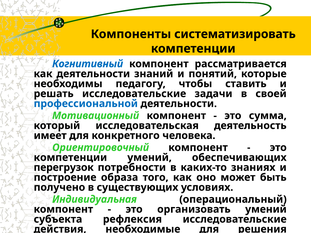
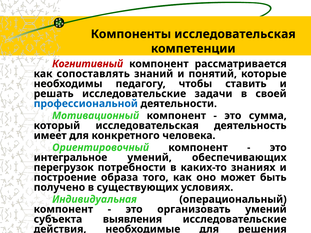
Компоненты систематизировать: систематизировать -> исследовательская
Когнитивный colour: blue -> red
как деятельности: деятельности -> сопоставлять
компетенции at (70, 158): компетенции -> интегральное
рефлексия: рефлексия -> выявления
